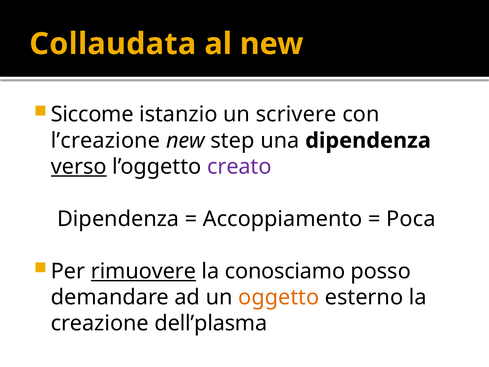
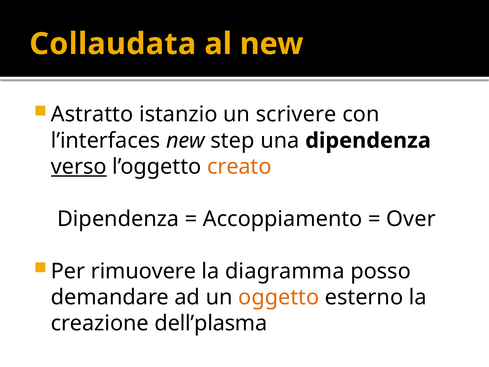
Siccome: Siccome -> Astratto
l’creazione: l’creazione -> l’interfaces
creato colour: purple -> orange
Poca: Poca -> Over
rimuovere underline: present -> none
conosciamo: conosciamo -> diagramma
